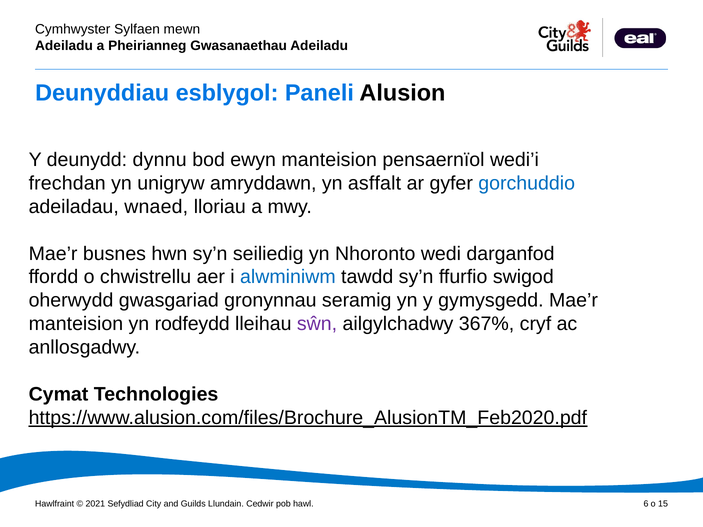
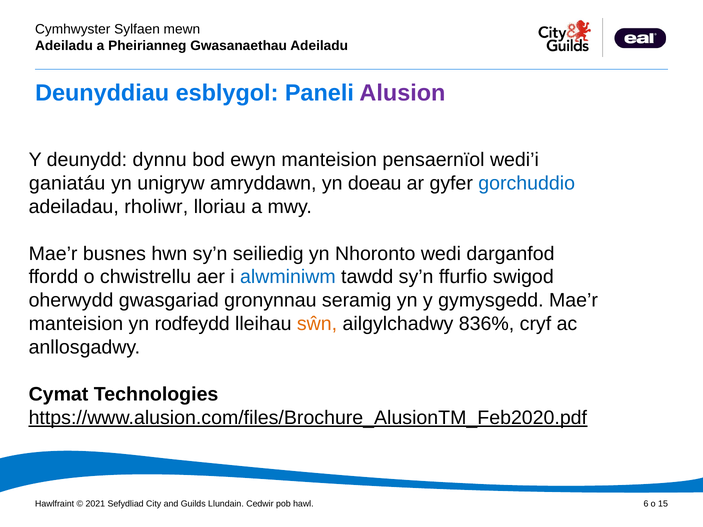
Alusion colour: black -> purple
frechdan: frechdan -> ganiatáu
asffalt: asffalt -> doeau
wnaed: wnaed -> rholiwr
sŵn colour: purple -> orange
367%: 367% -> 836%
